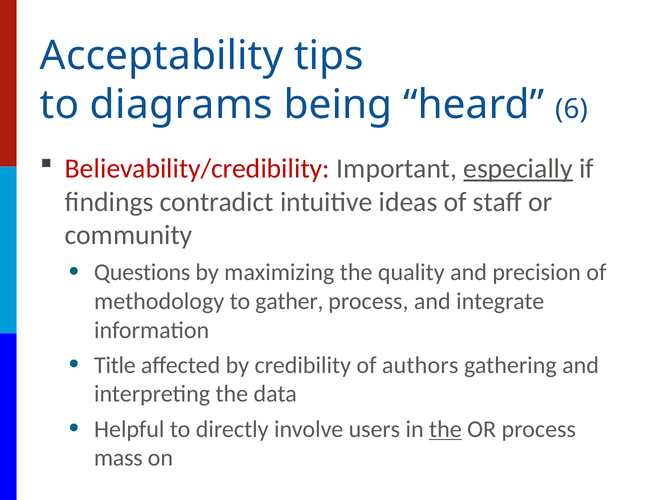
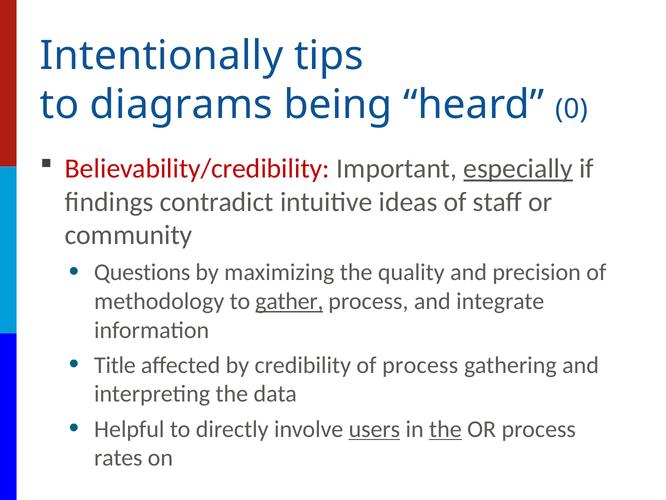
Acceptability: Acceptability -> Intentionally
6: 6 -> 0
gather underline: none -> present
of authors: authors -> process
users underline: none -> present
mass: mass -> rates
